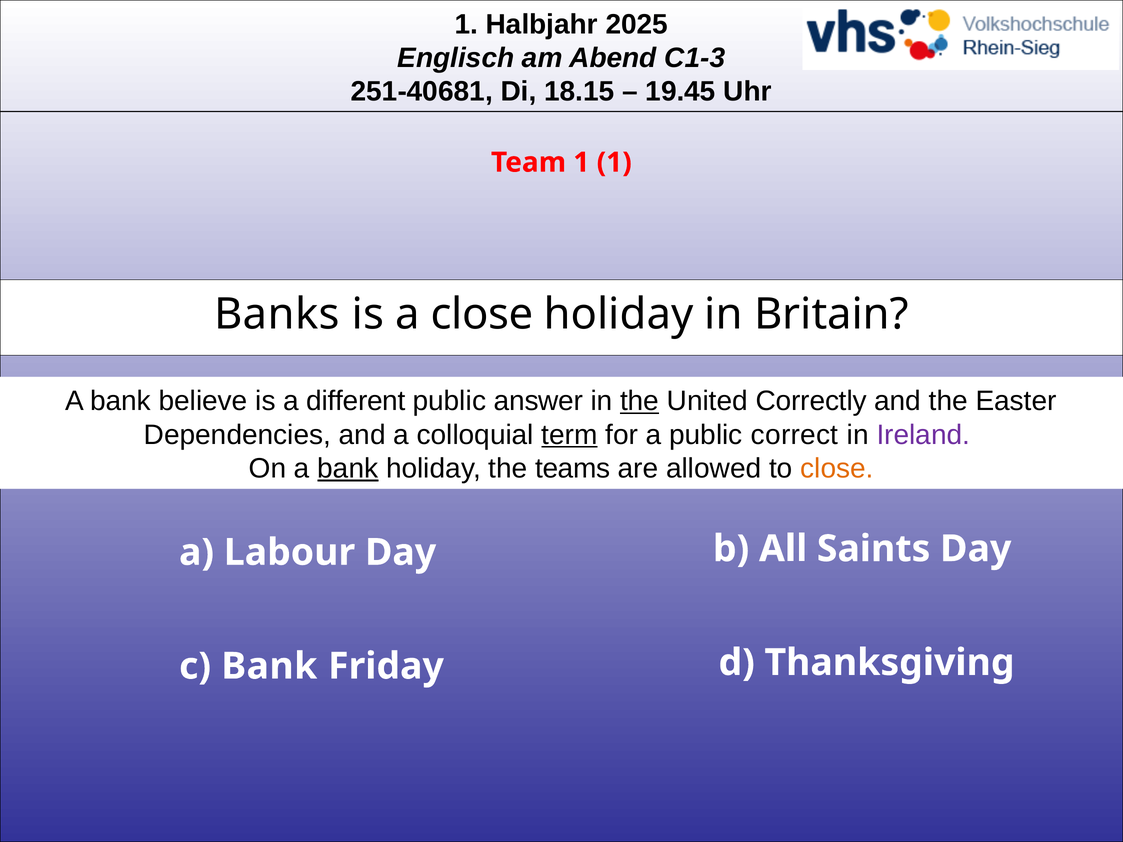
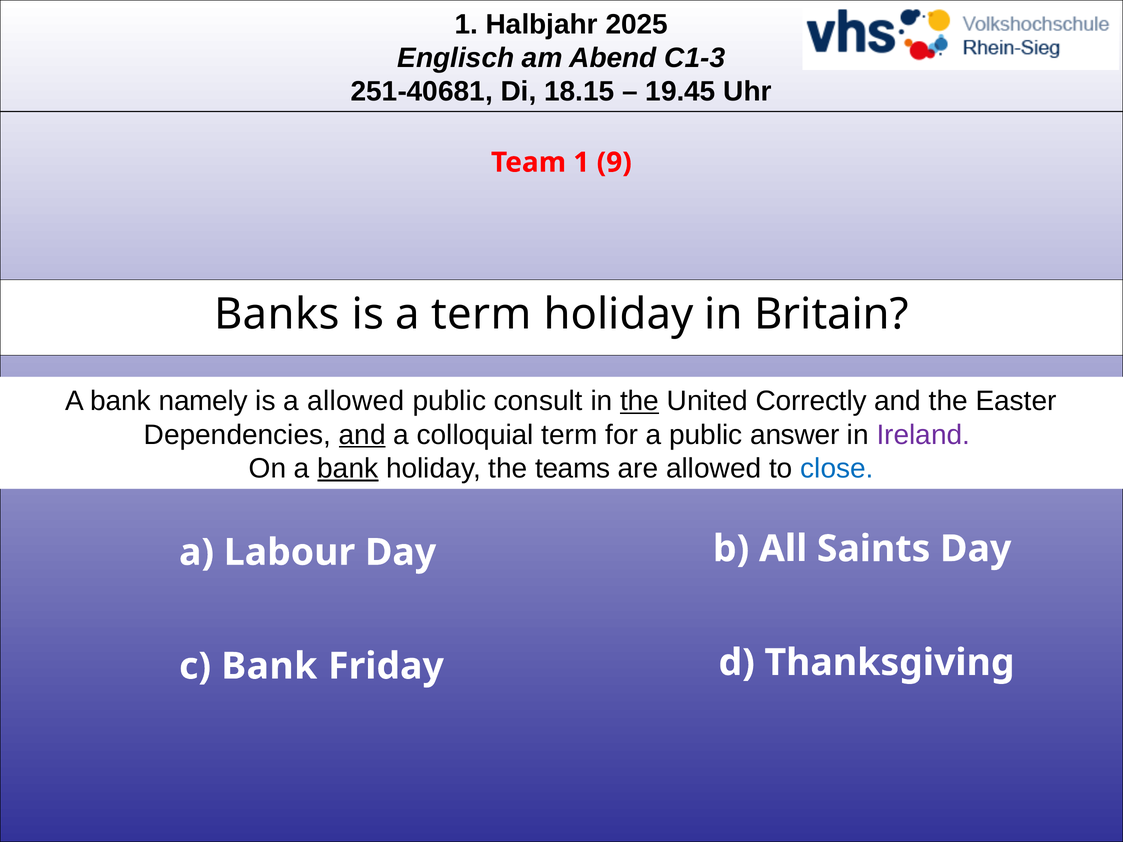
1 1: 1 -> 9
a close: close -> term
believe: believe -> namely
a different: different -> allowed
answer: answer -> consult
and at (362, 435) underline: none -> present
term at (570, 435) underline: present -> none
correct: correct -> answer
close at (837, 469) colour: orange -> blue
